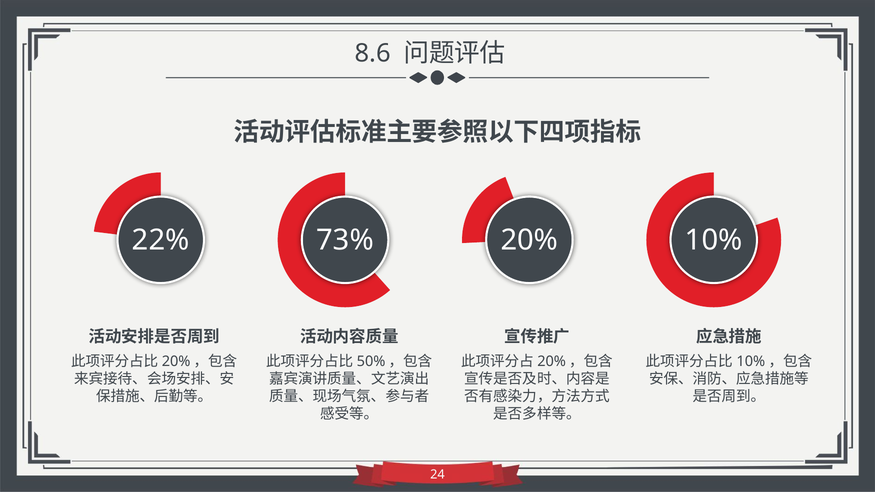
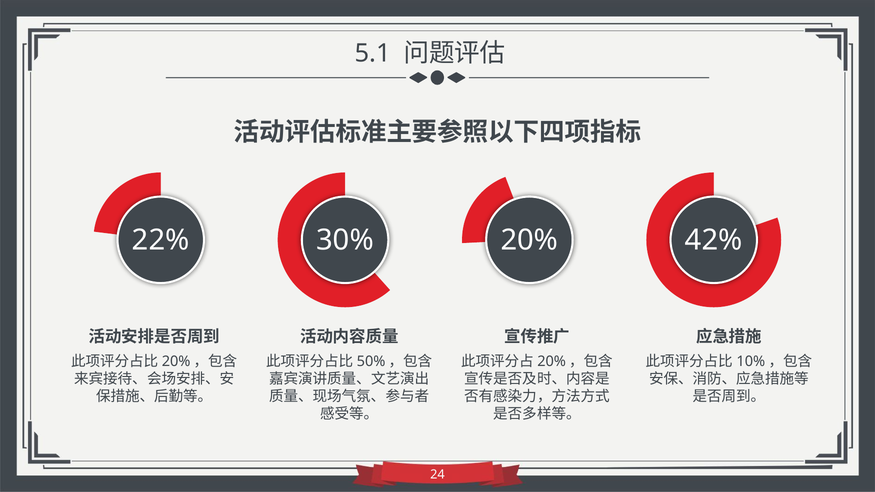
8.6: 8.6 -> 5.1
73%: 73% -> 30%
10%: 10% -> 42%
